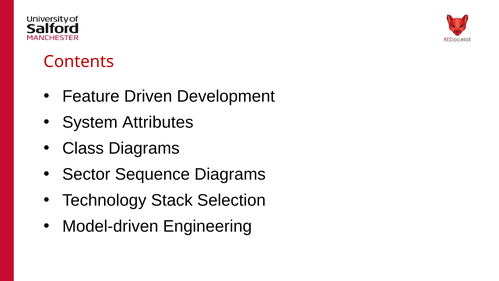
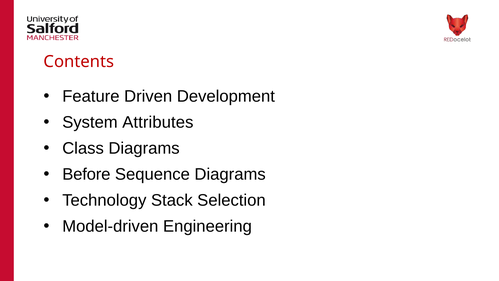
Sector: Sector -> Before
